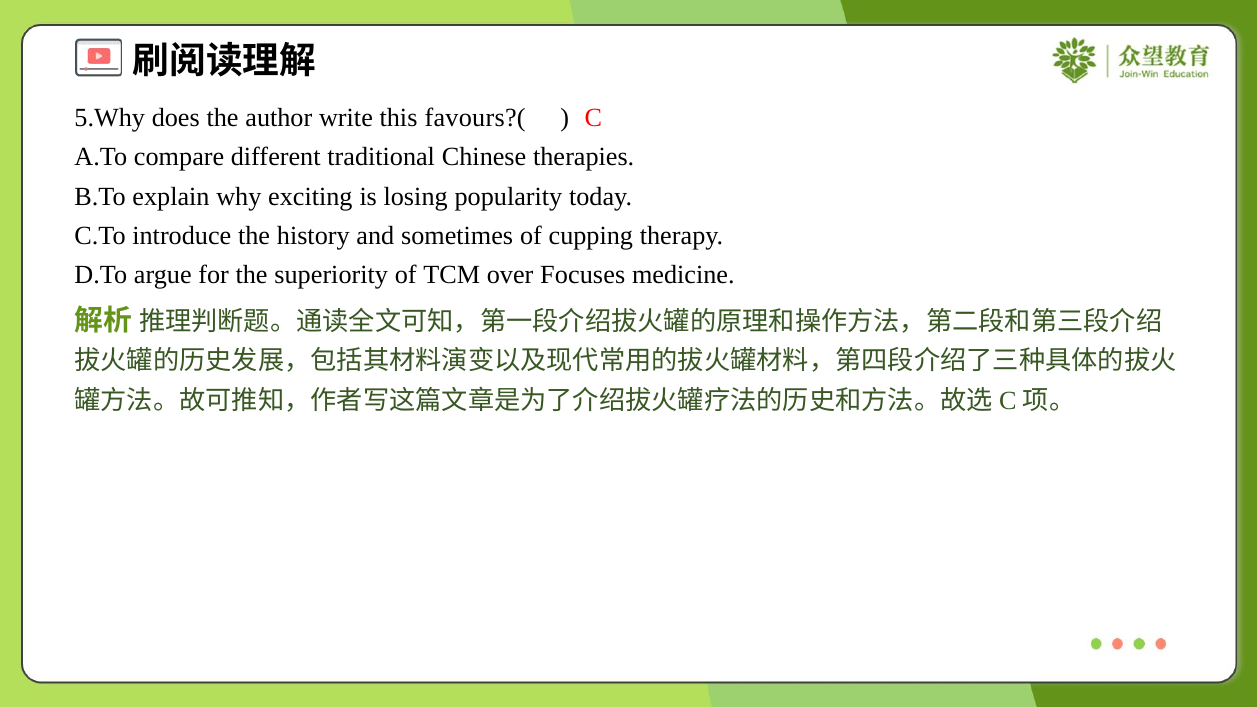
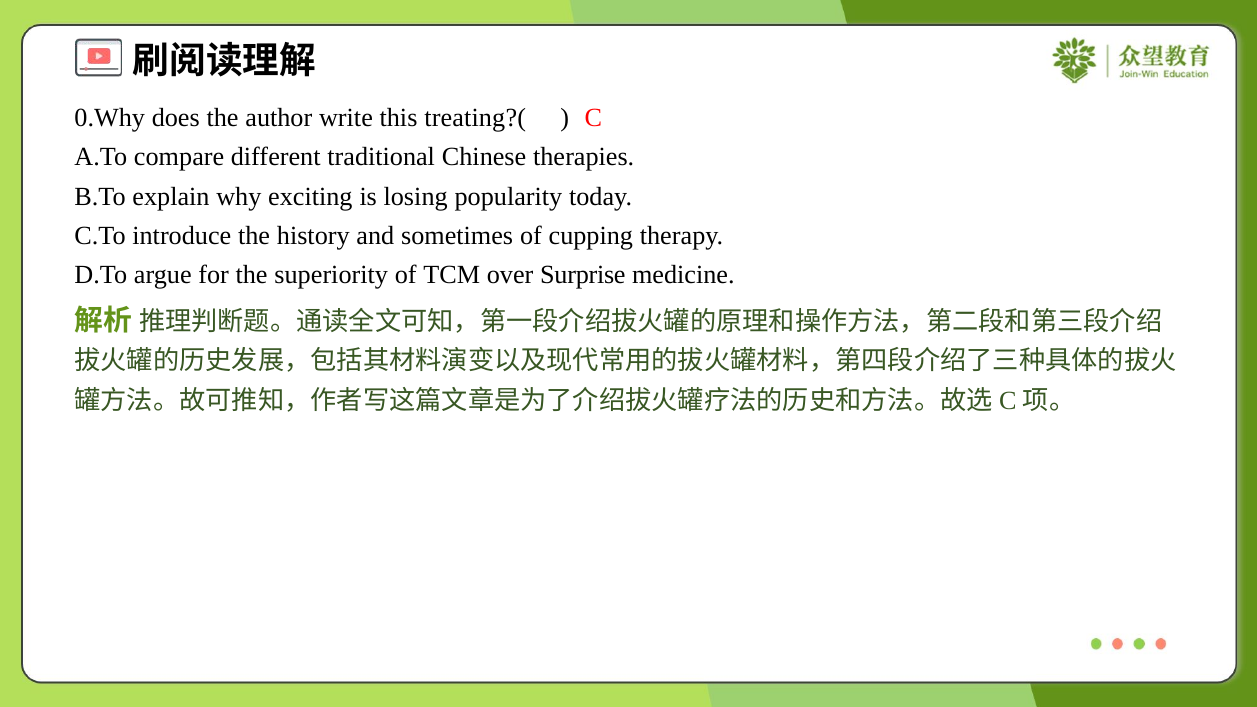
5.Why: 5.Why -> 0.Why
favours?(: favours?( -> treating?(
Focuses: Focuses -> Surprise
